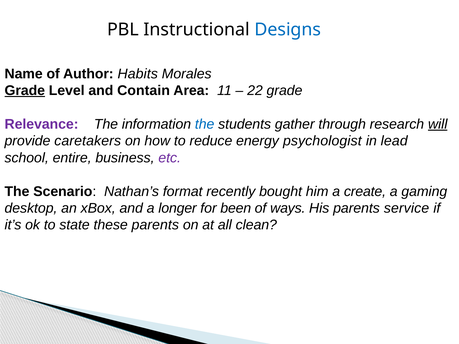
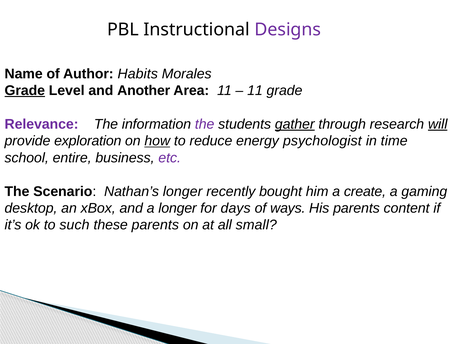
Designs colour: blue -> purple
Contain: Contain -> Another
22 at (255, 91): 22 -> 11
the at (205, 124) colour: blue -> purple
gather underline: none -> present
caretakers: caretakers -> exploration
how underline: none -> present
lead: lead -> time
Nathan’s format: format -> longer
been: been -> days
service: service -> content
state: state -> such
clean: clean -> small
